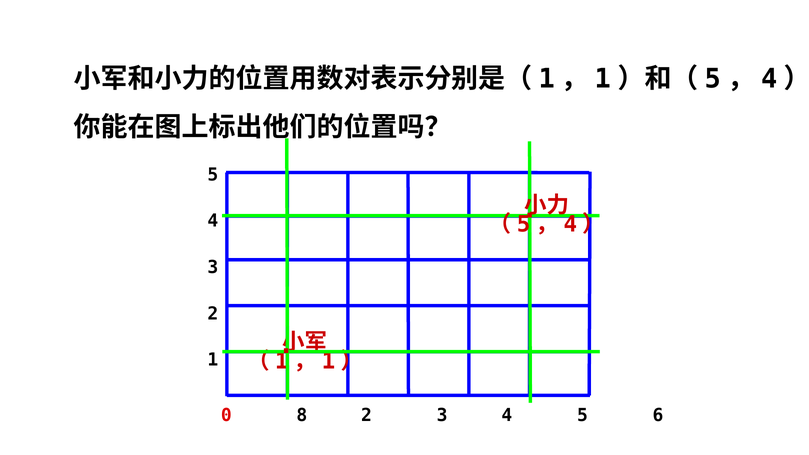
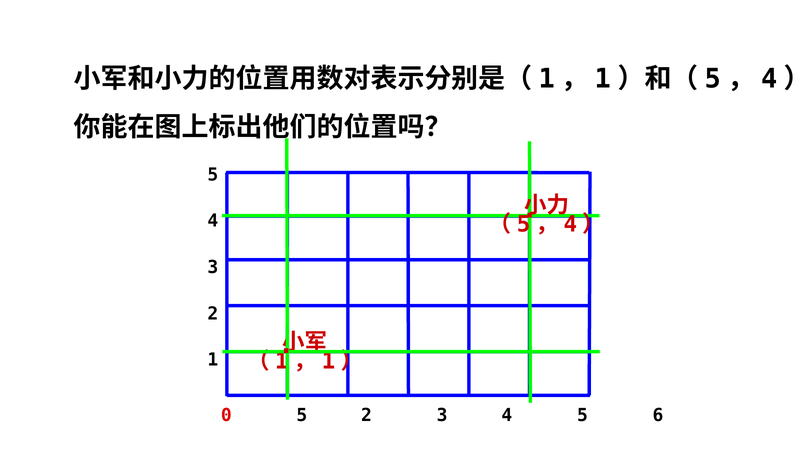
0 8: 8 -> 5
